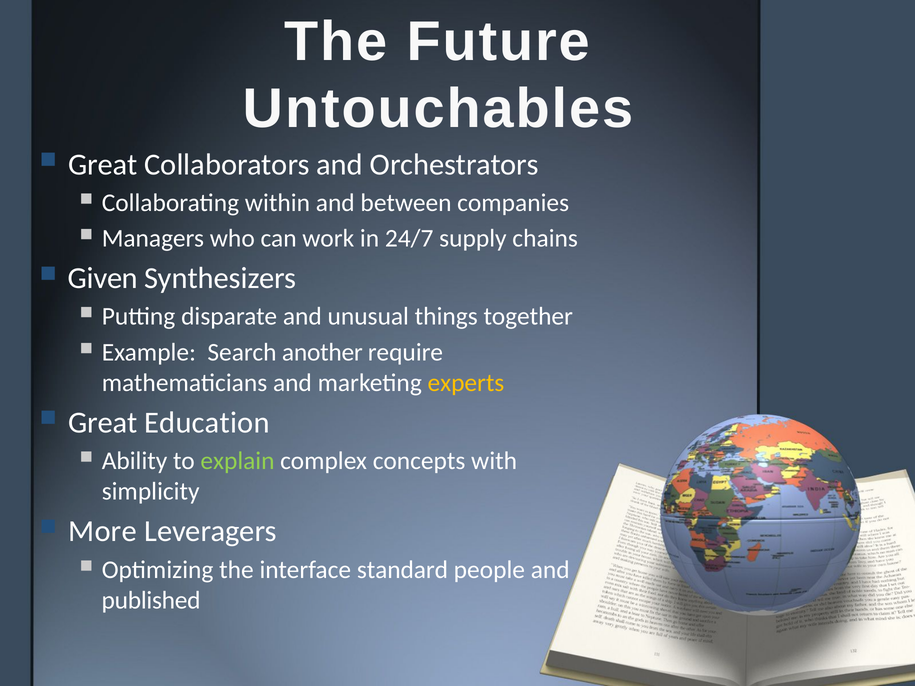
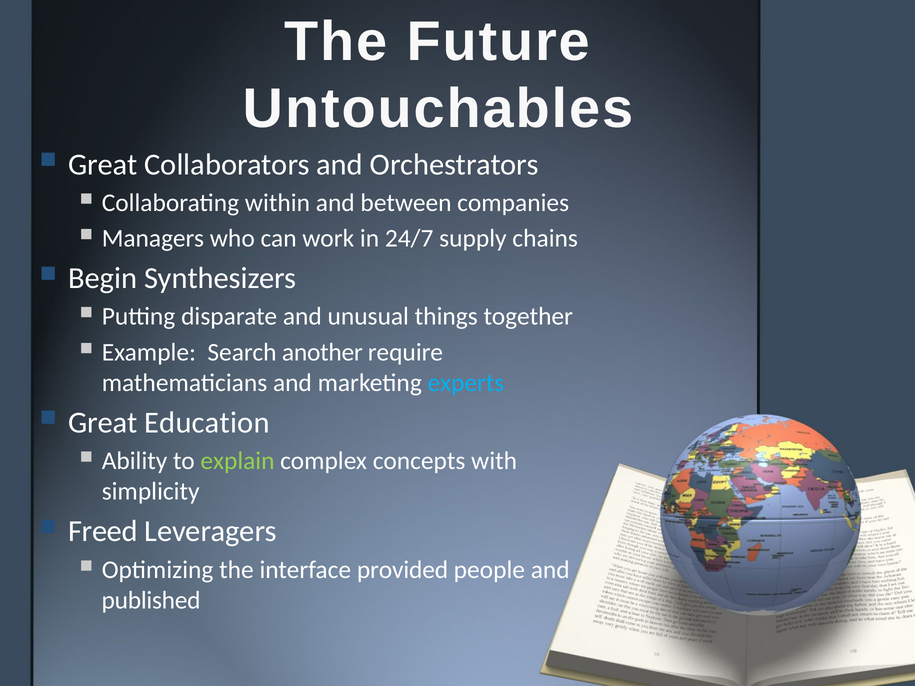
Given: Given -> Begin
experts colour: yellow -> light blue
More: More -> Freed
standard: standard -> provided
